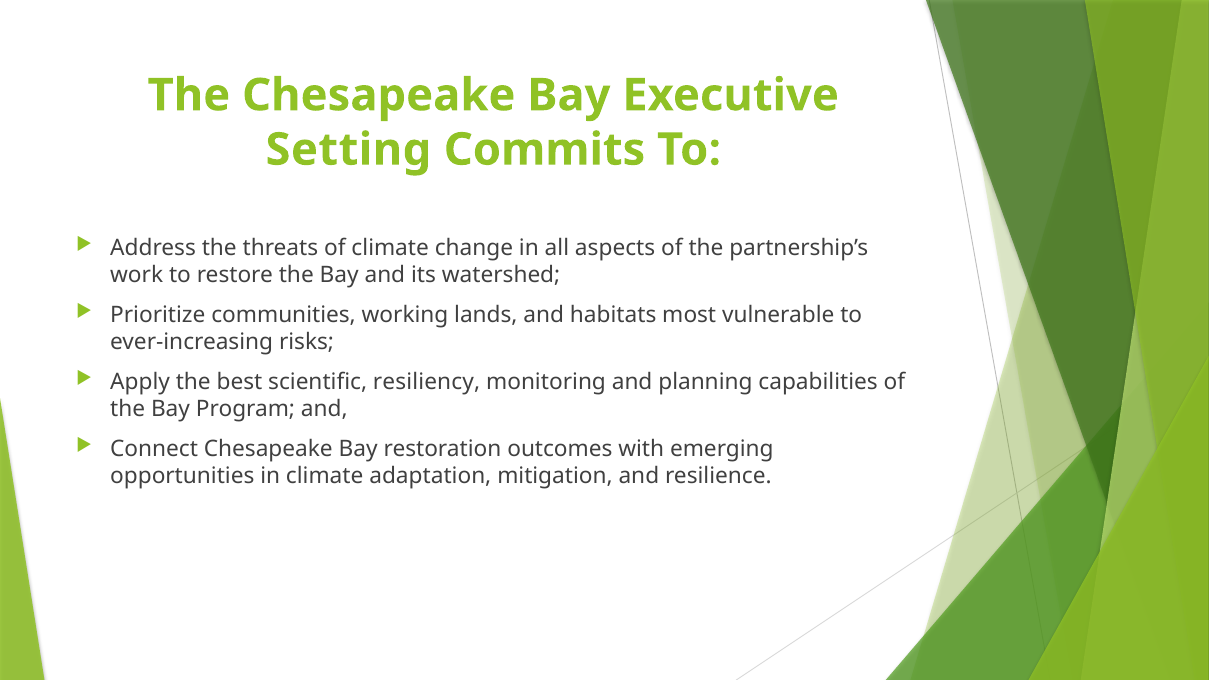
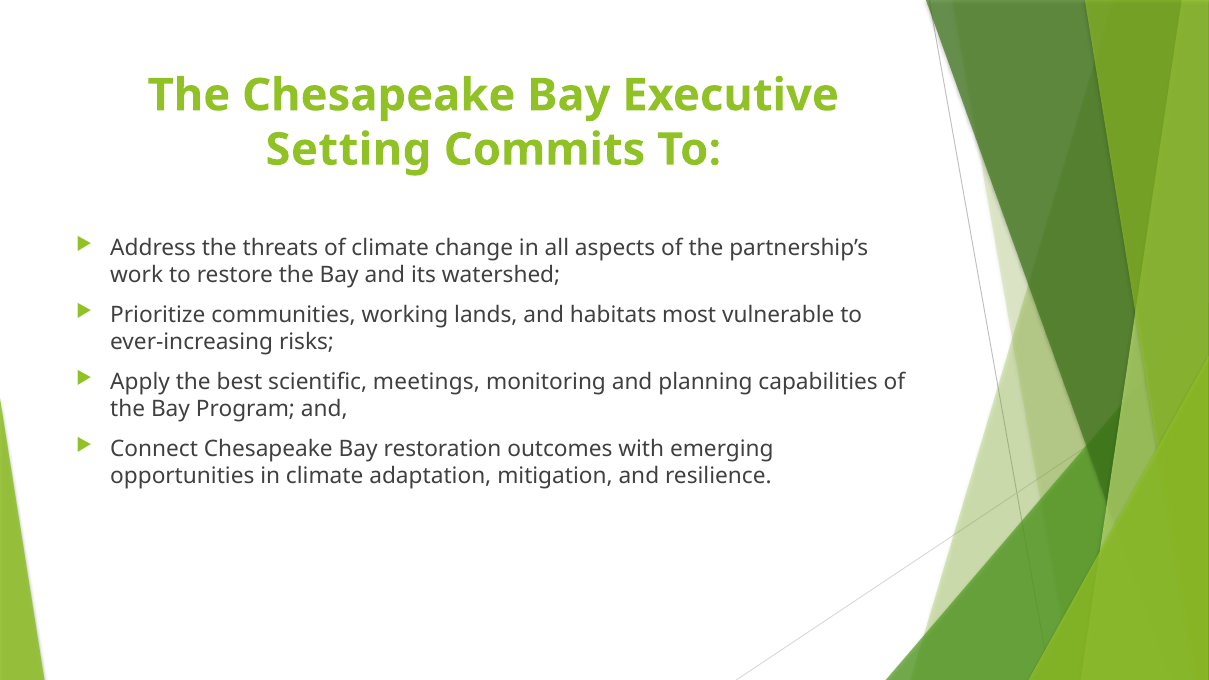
resiliency: resiliency -> meetings
